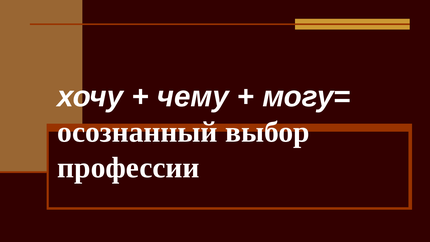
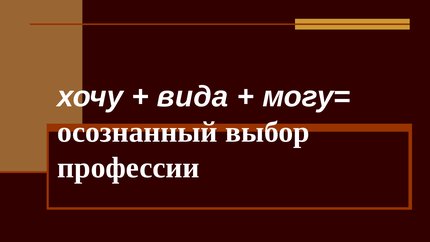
чему: чему -> вида
